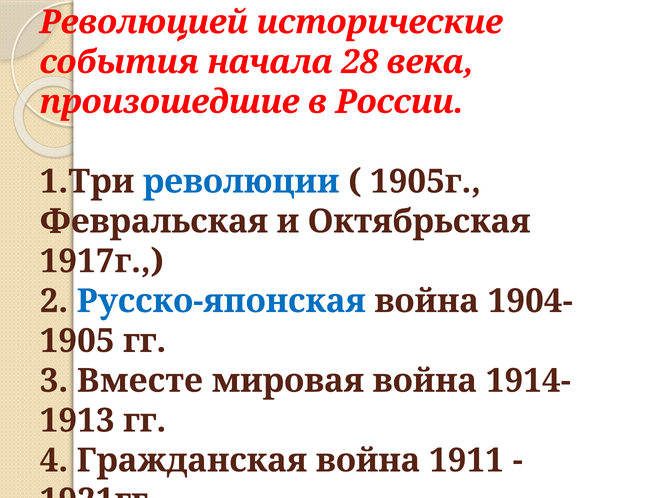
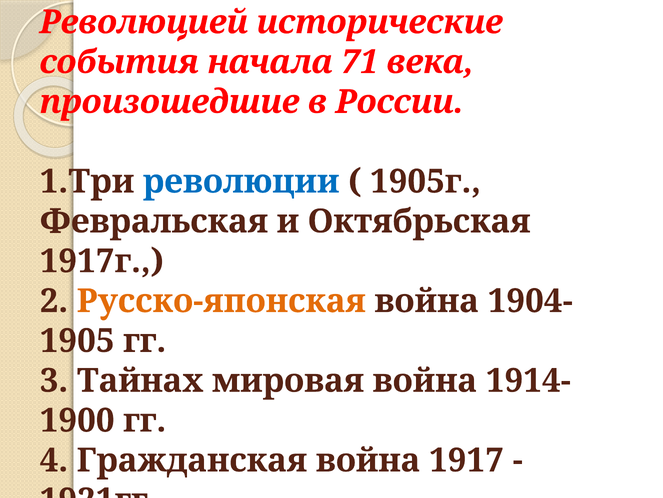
28: 28 -> 71
Русско-японская colour: blue -> orange
Вместе: Вместе -> Тайнах
1913: 1913 -> 1900
1911: 1911 -> 1917
